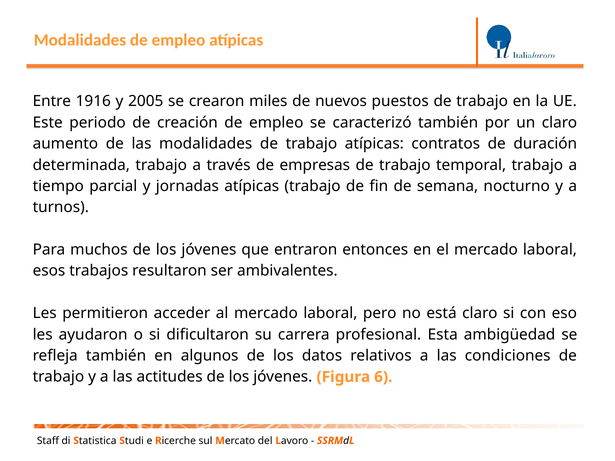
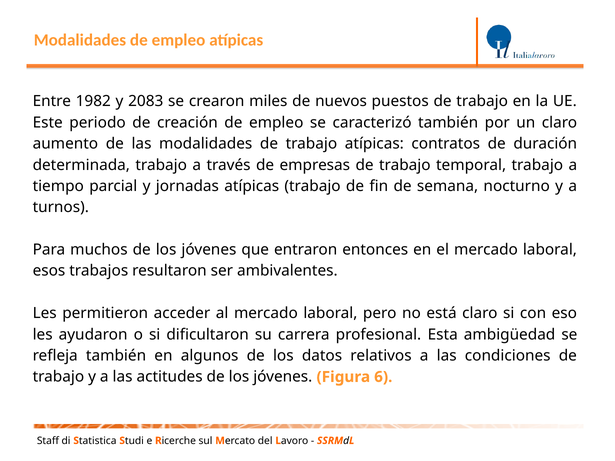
1916: 1916 -> 1982
2005: 2005 -> 2083
